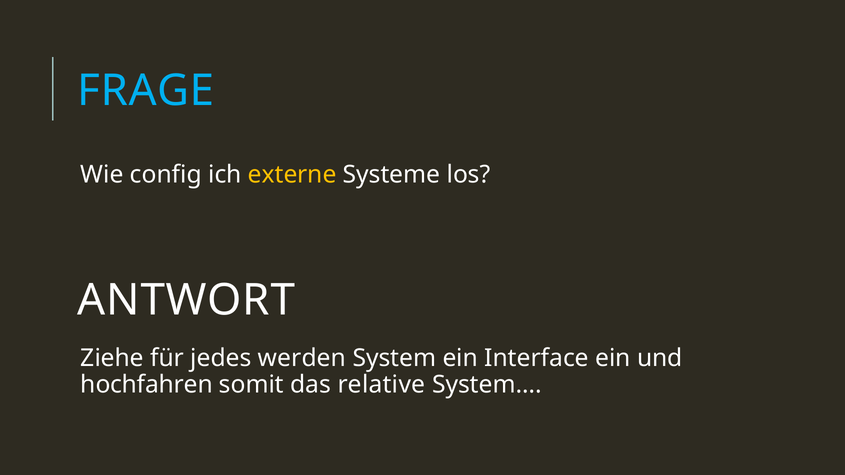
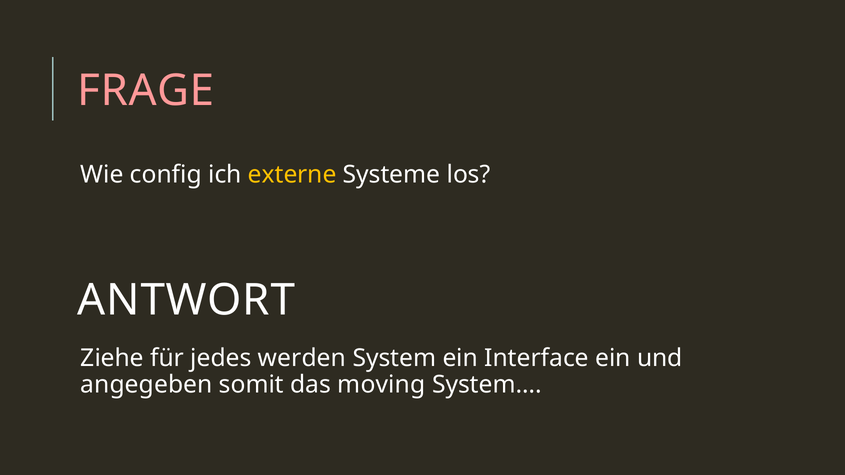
FRAGE colour: light blue -> pink
hochfahren: hochfahren -> angegeben
relative: relative -> moving
